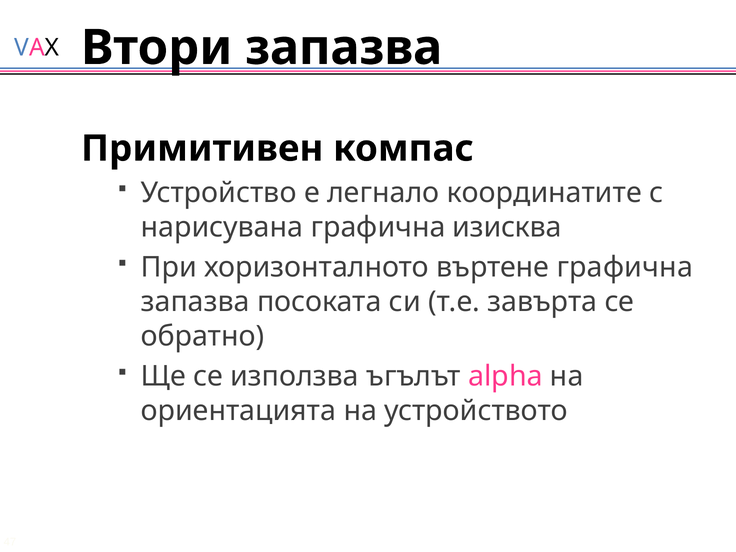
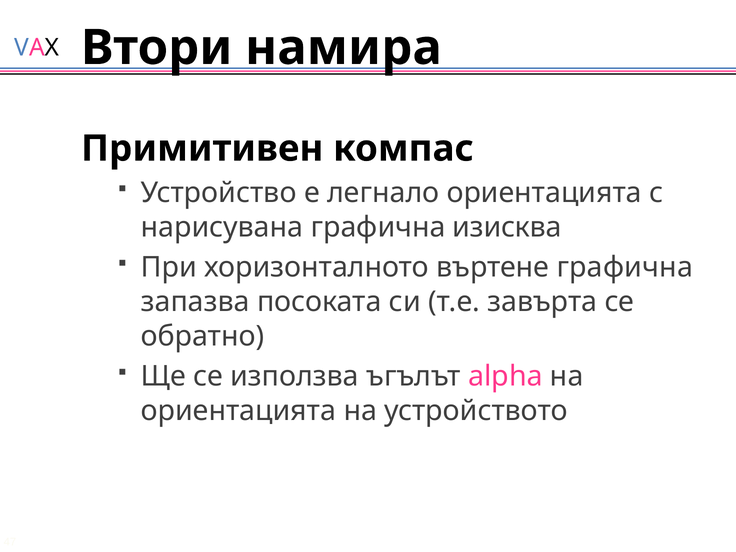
Втори запазва: запазва -> намира
легнало координатите: координатите -> ориентацията
